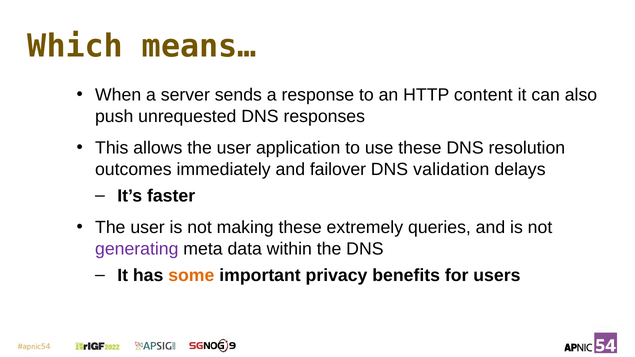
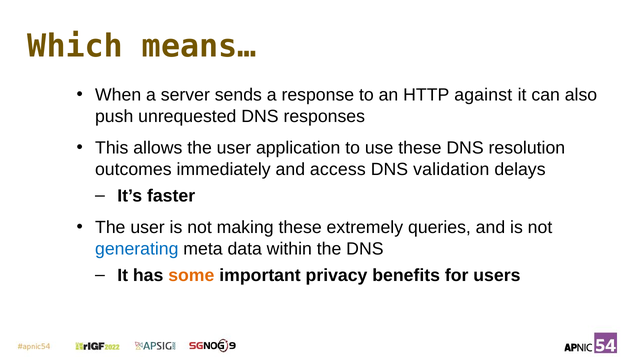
content: content -> against
failover: failover -> access
generating colour: purple -> blue
